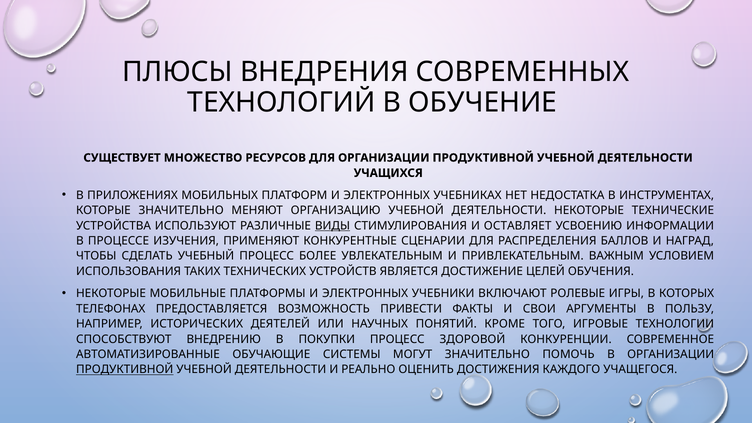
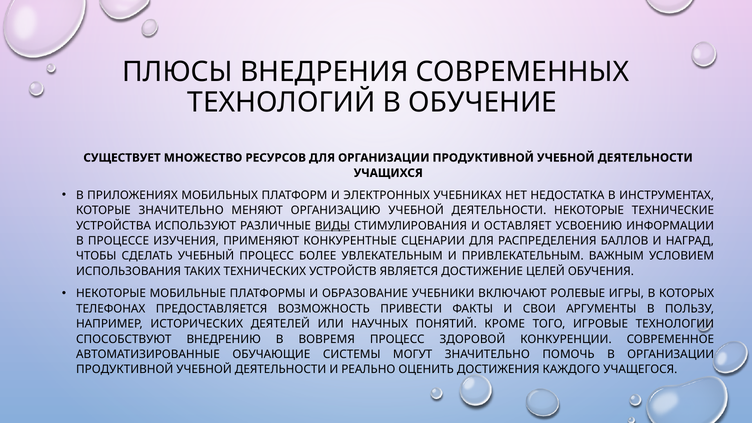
ПЛАТФОРМЫ И ЭЛЕКТРОННЫХ: ЭЛЕКТРОННЫХ -> ОБРАЗОВАНИЕ
ПОКУПКИ: ПОКУПКИ -> ВОВРЕМЯ
ПРОДУКТИВНОЙ at (125, 370) underline: present -> none
